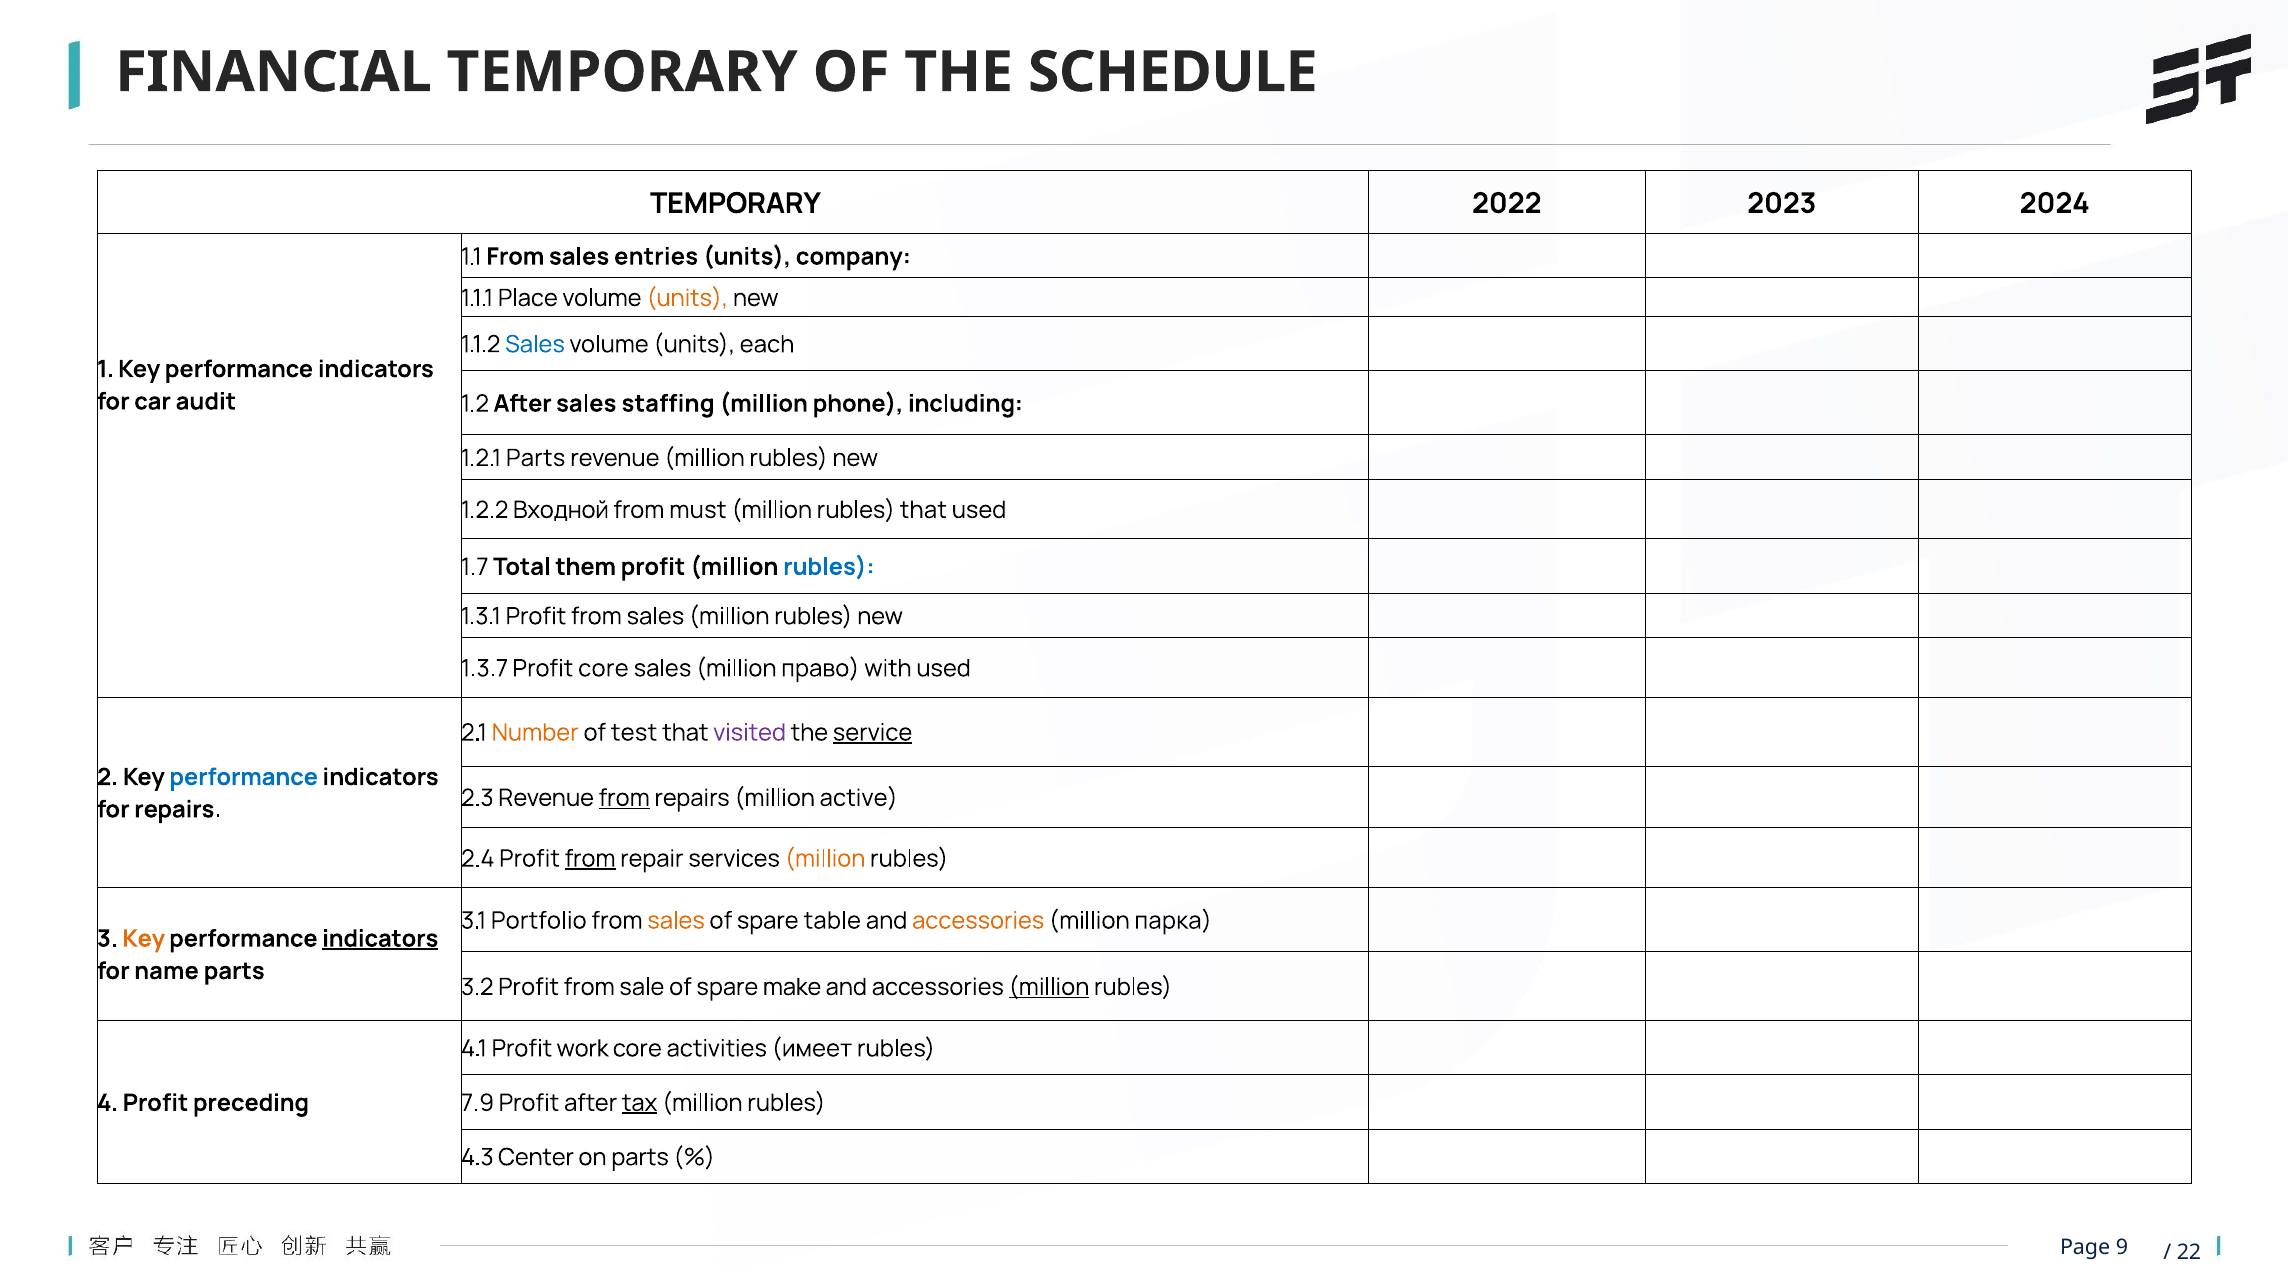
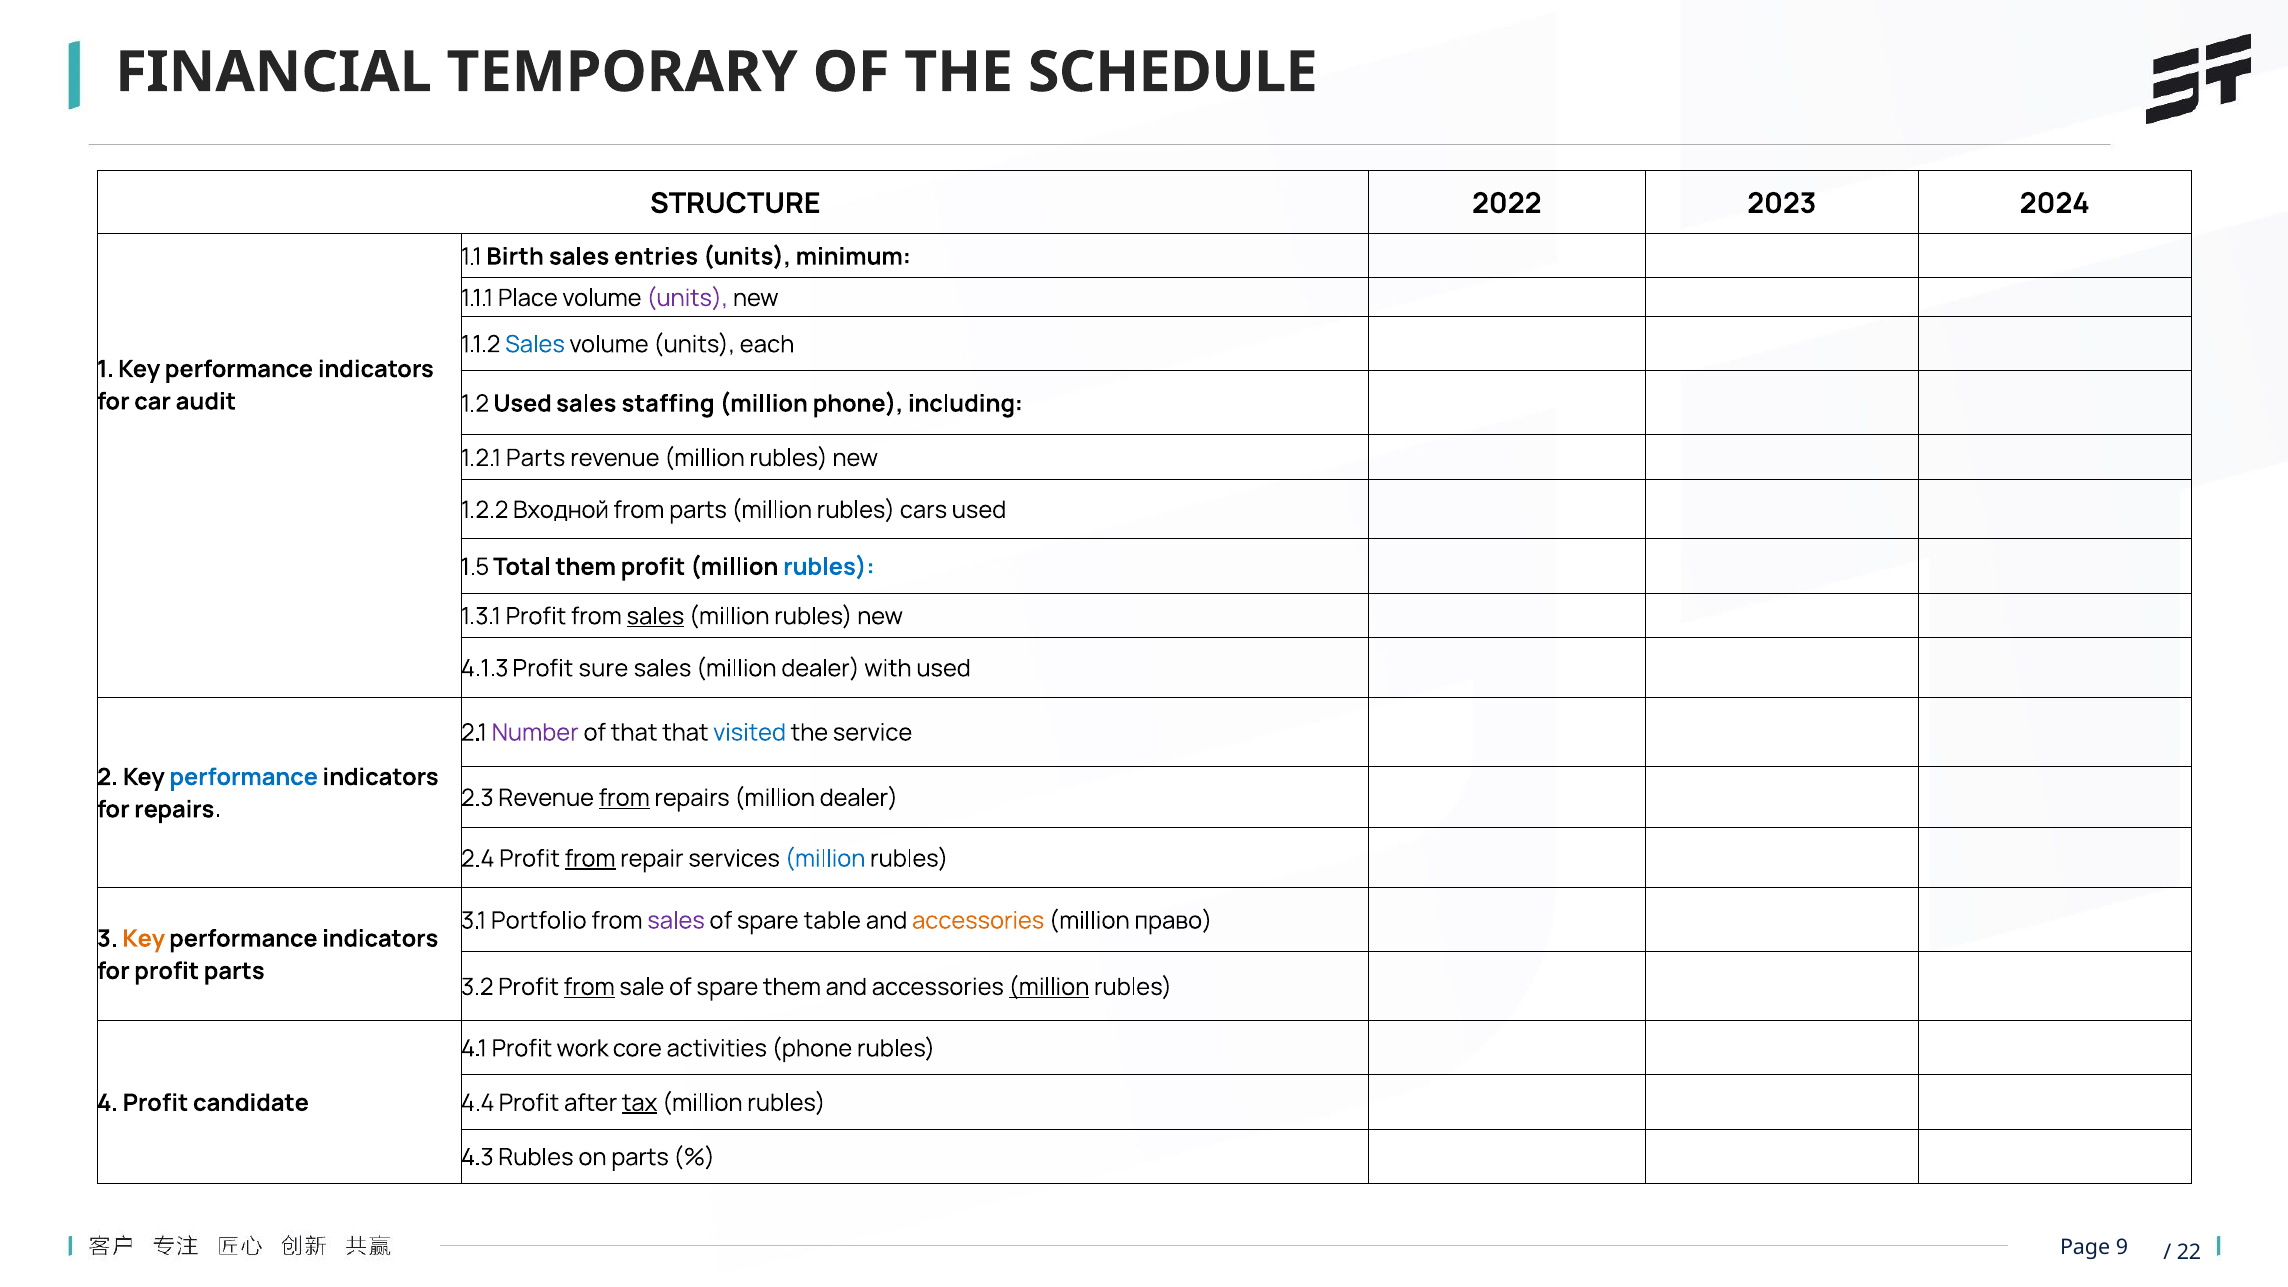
TEMPORARY at (735, 203): TEMPORARY -> STRUCTURE
1.1 From: From -> Birth
company: company -> minimum
units at (687, 298) colour: orange -> purple
1.2 After: After -> Used
from must: must -> parts
rubles that: that -> cars
1.7: 1.7 -> 1.5
sales at (655, 616) underline: none -> present
1.3.7: 1.3.7 -> 4.1.3
Profit core: core -> sure
sales million право: право -> dealer
Number colour: orange -> purple
of test: test -> that
visited colour: purple -> blue
service underline: present -> none
repairs million active: active -> dealer
million at (825, 859) colour: orange -> blue
sales at (676, 921) colour: orange -> purple
парка: парка -> право
indicators at (380, 939) underline: present -> none
for name: name -> profit
from at (589, 987) underline: none -> present
spare make: make -> them
activities имеет: имеет -> phone
preceding: preceding -> candidate
7.9: 7.9 -> 4.4
4.3 Center: Center -> Rubles
